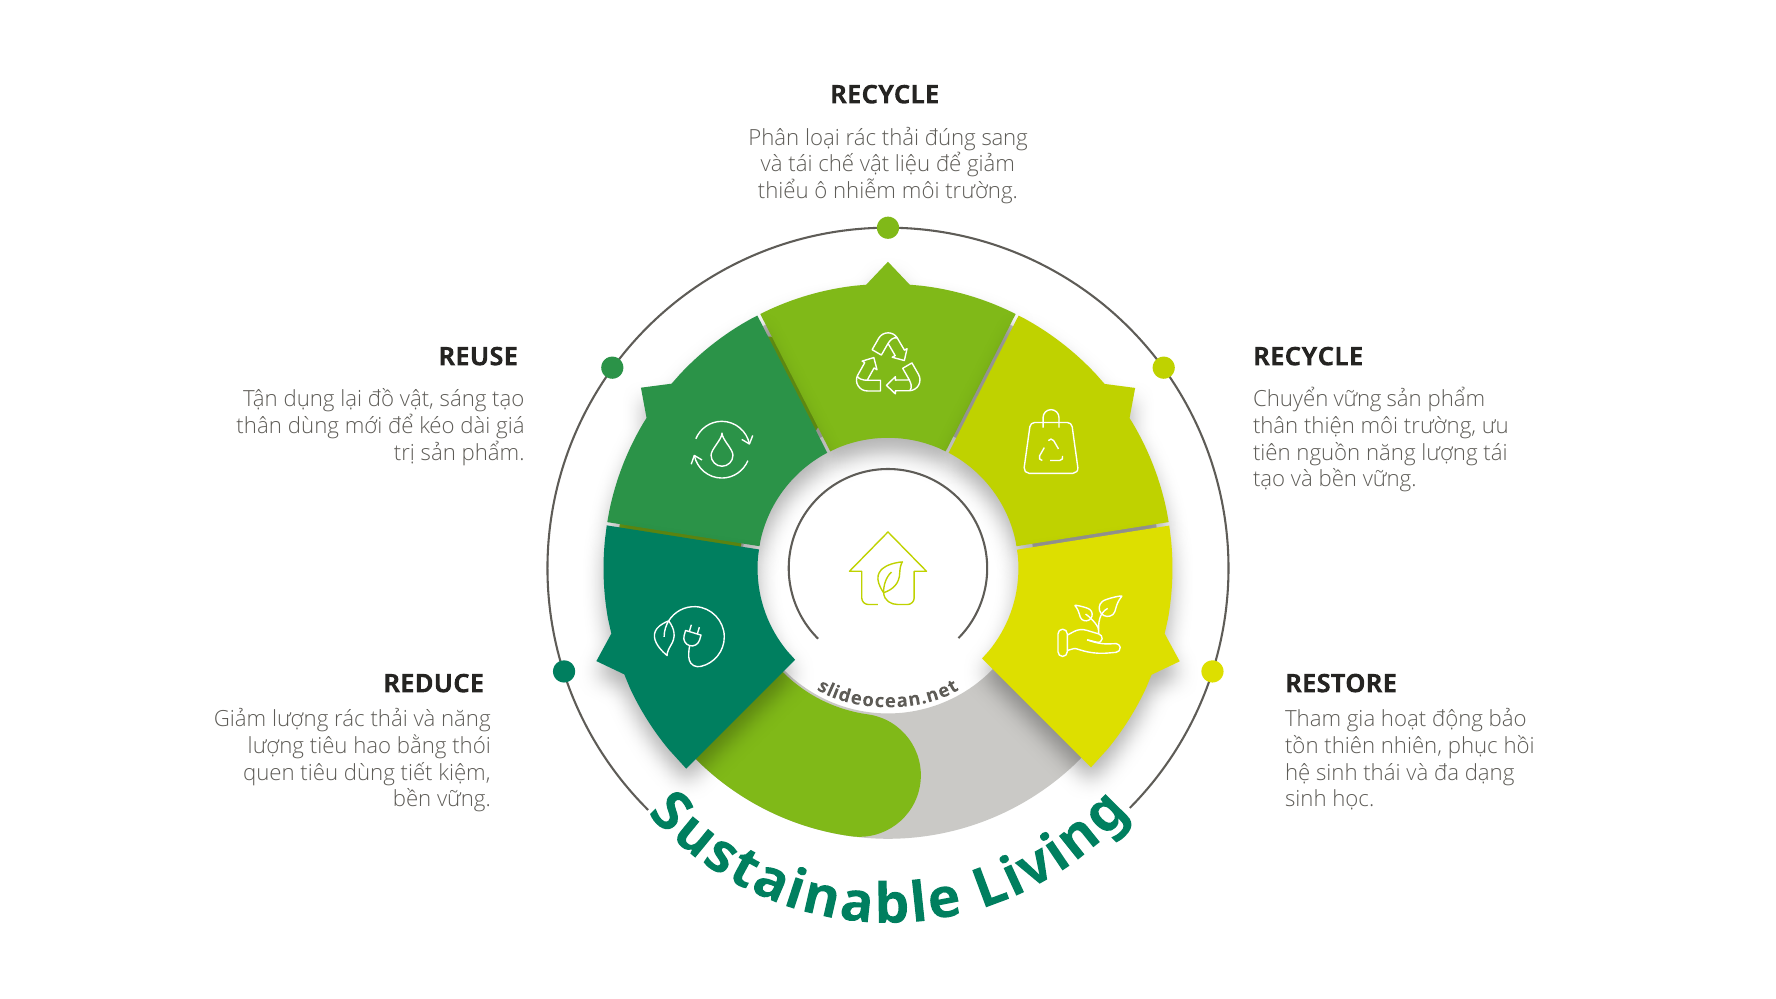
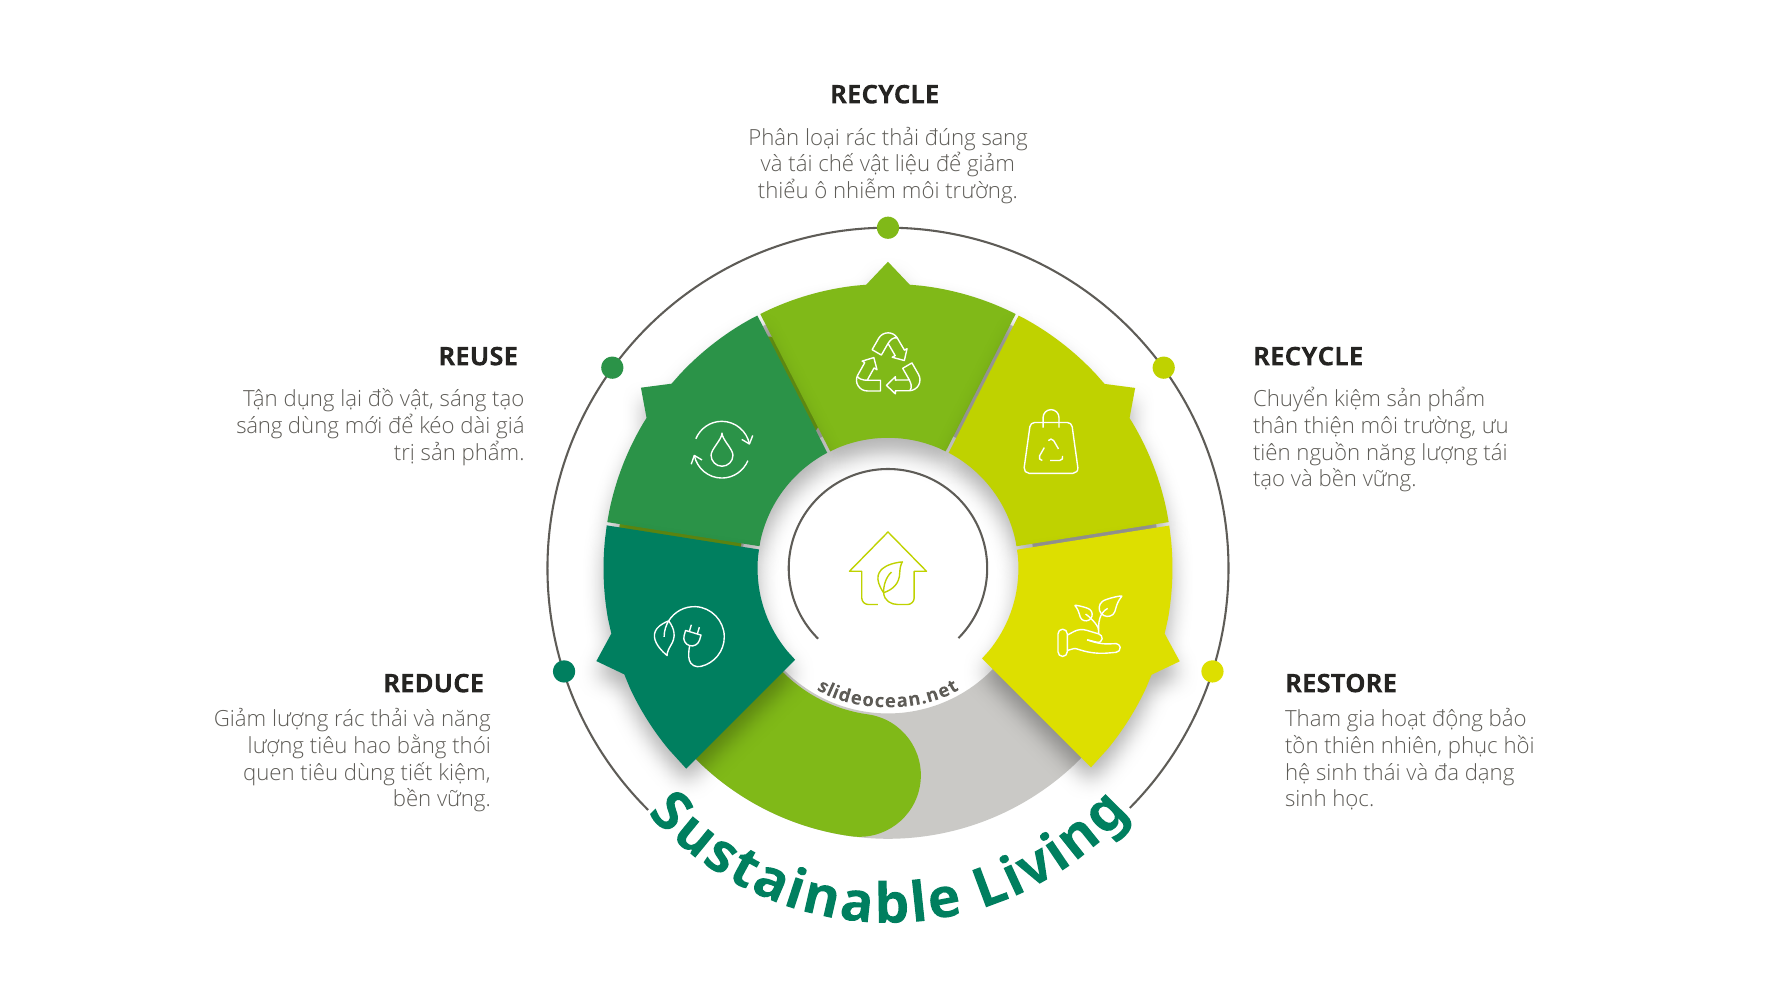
Chuyển vững: vững -> kiệm
thân at (259, 426): thân -> sáng
